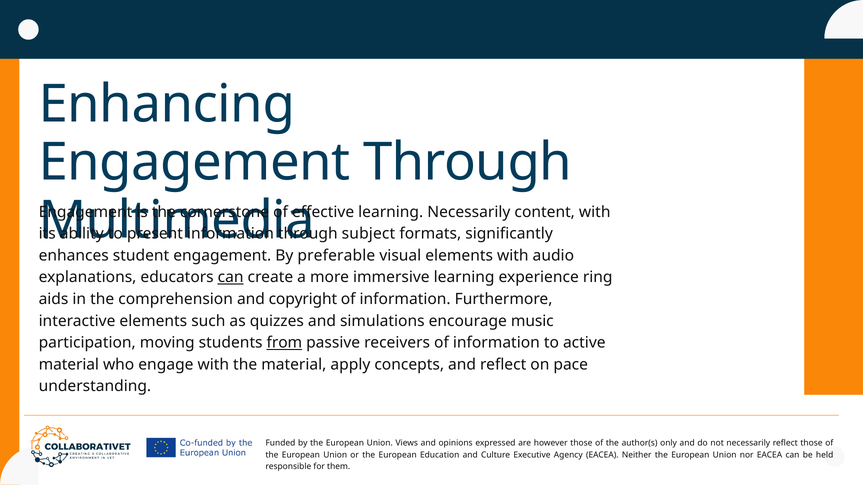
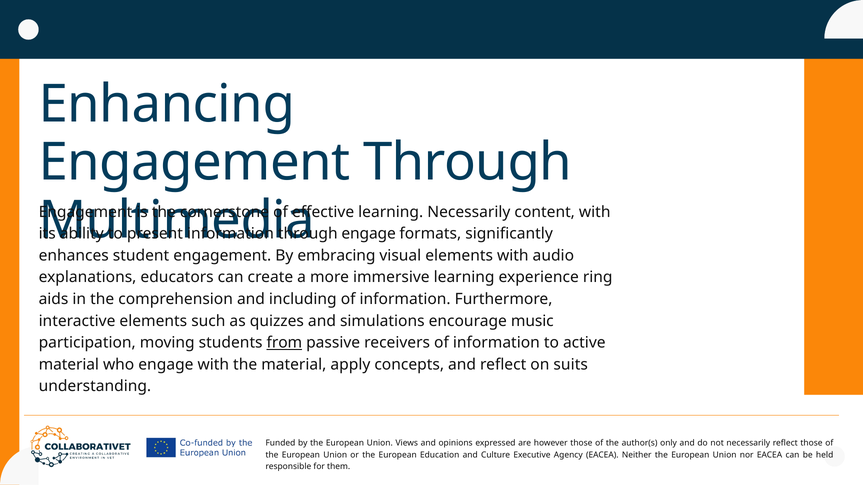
subject at (368, 234): subject -> engage
preferable: preferable -> embracing
can at (231, 278) underline: present -> none
copyright: copyright -> including
pace: pace -> suits
